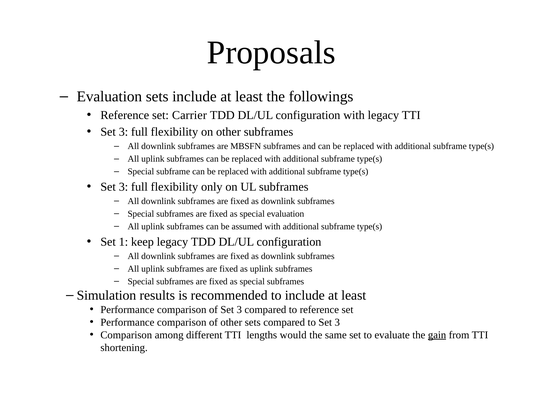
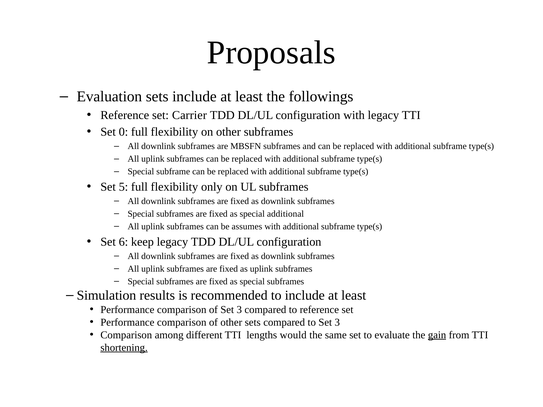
3 at (123, 132): 3 -> 0
3 at (123, 187): 3 -> 5
special evaluation: evaluation -> additional
assumed: assumed -> assumes
1: 1 -> 6
shortening underline: none -> present
